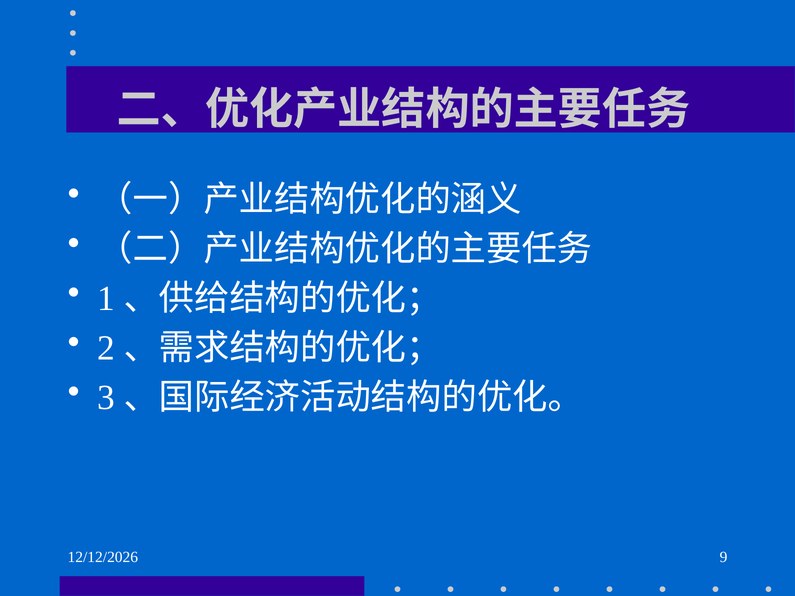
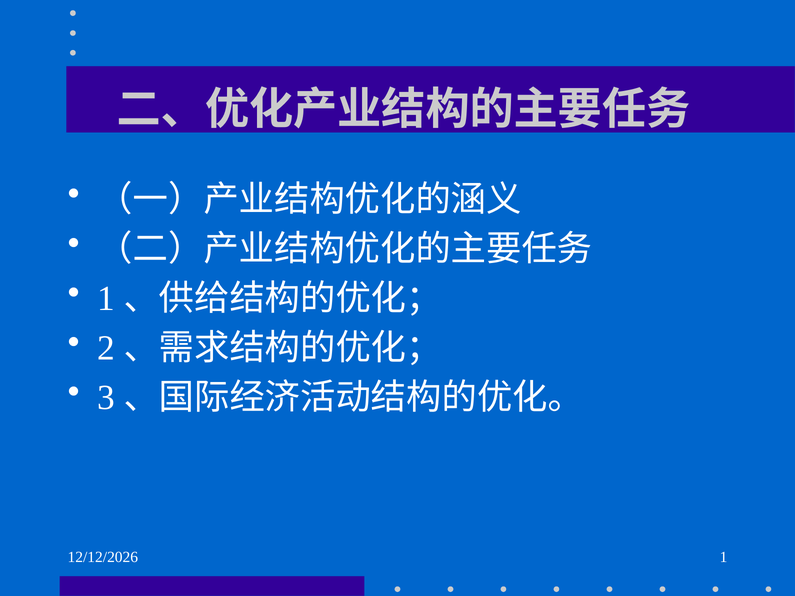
9 at (724, 558): 9 -> 1
